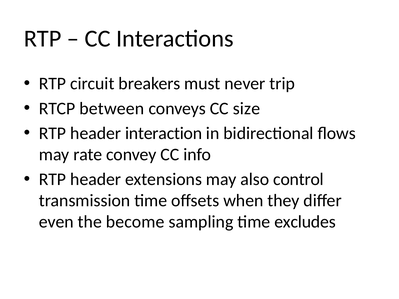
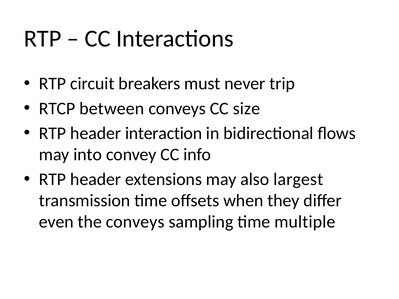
rate: rate -> into
control: control -> largest
the become: become -> conveys
excludes: excludes -> multiple
